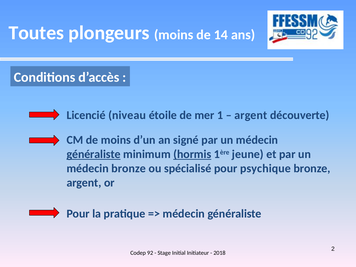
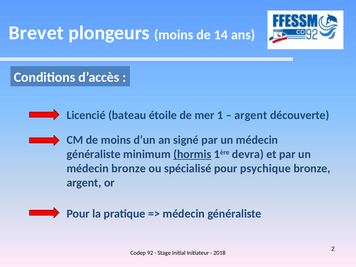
Toutes: Toutes -> Brevet
niveau: niveau -> bateau
généraliste at (94, 154) underline: present -> none
jeune: jeune -> devra
